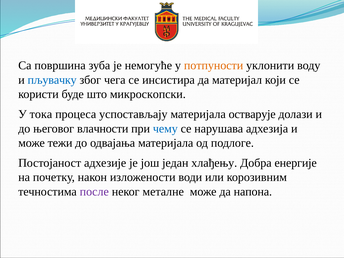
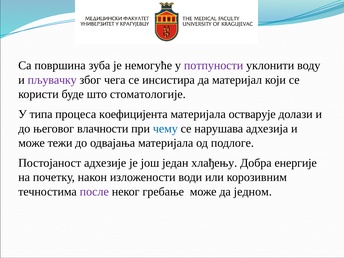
потпуности colour: orange -> purple
пљувачку colour: blue -> purple
микроскопски: микроскопски -> стоматологије
тока: тока -> типа
успостављају: успостављају -> коефицијента
металне: металне -> гребање
напона: напона -> једном
